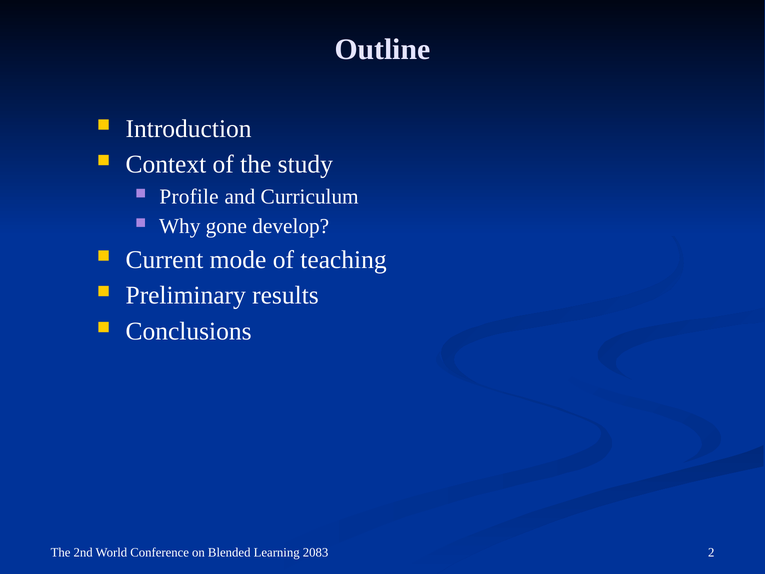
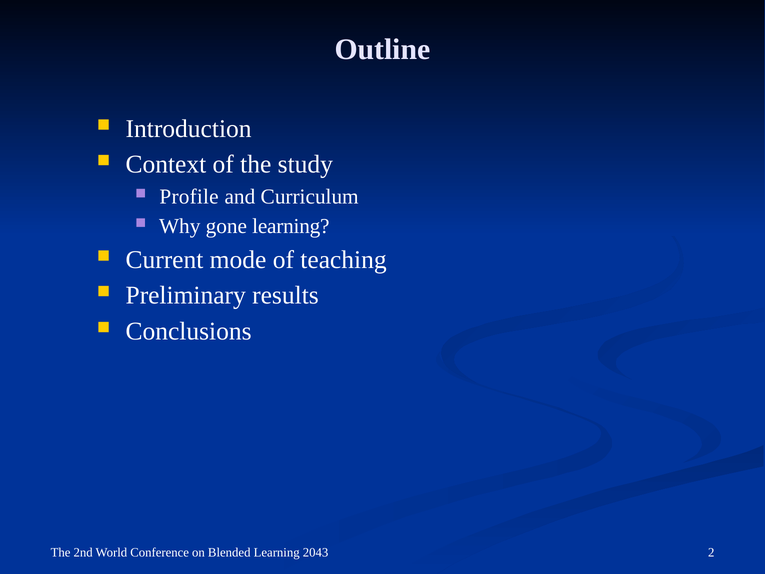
gone develop: develop -> learning
2083: 2083 -> 2043
